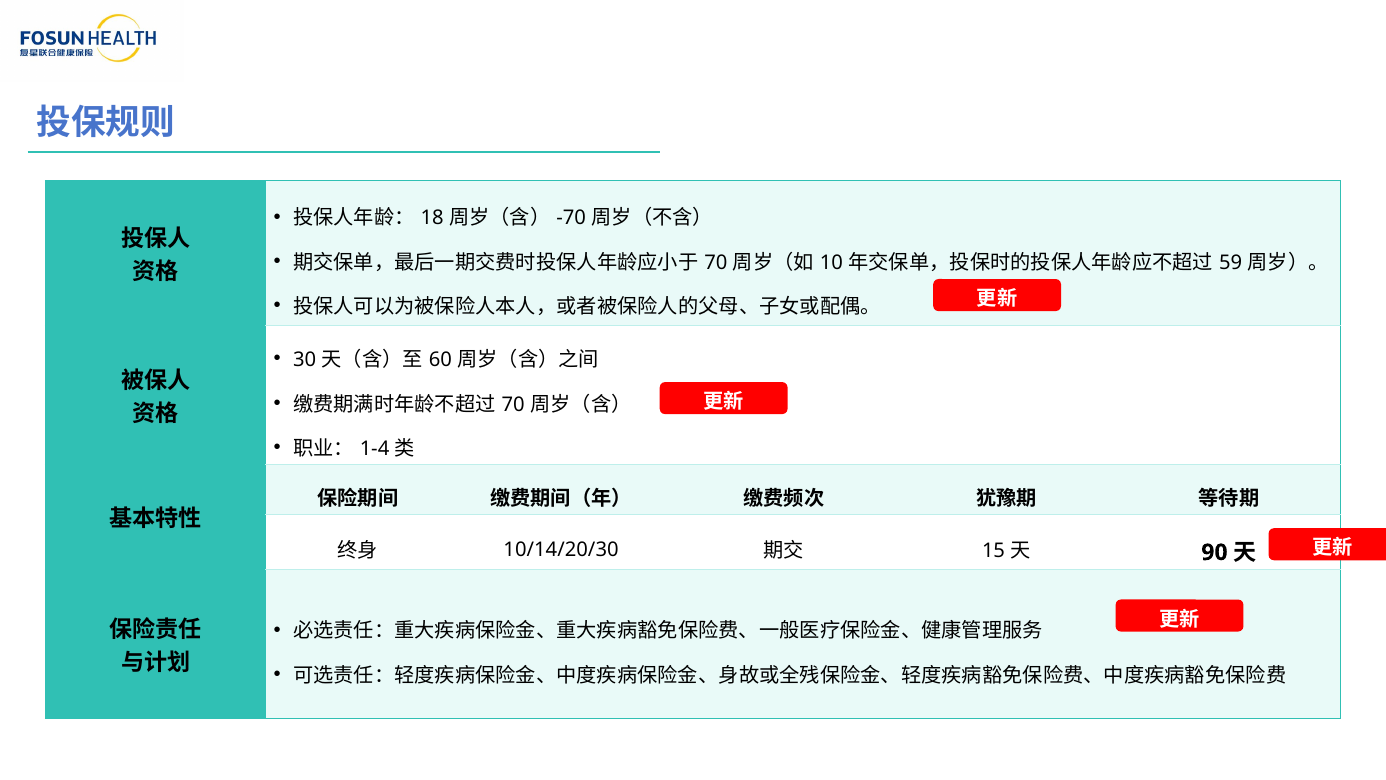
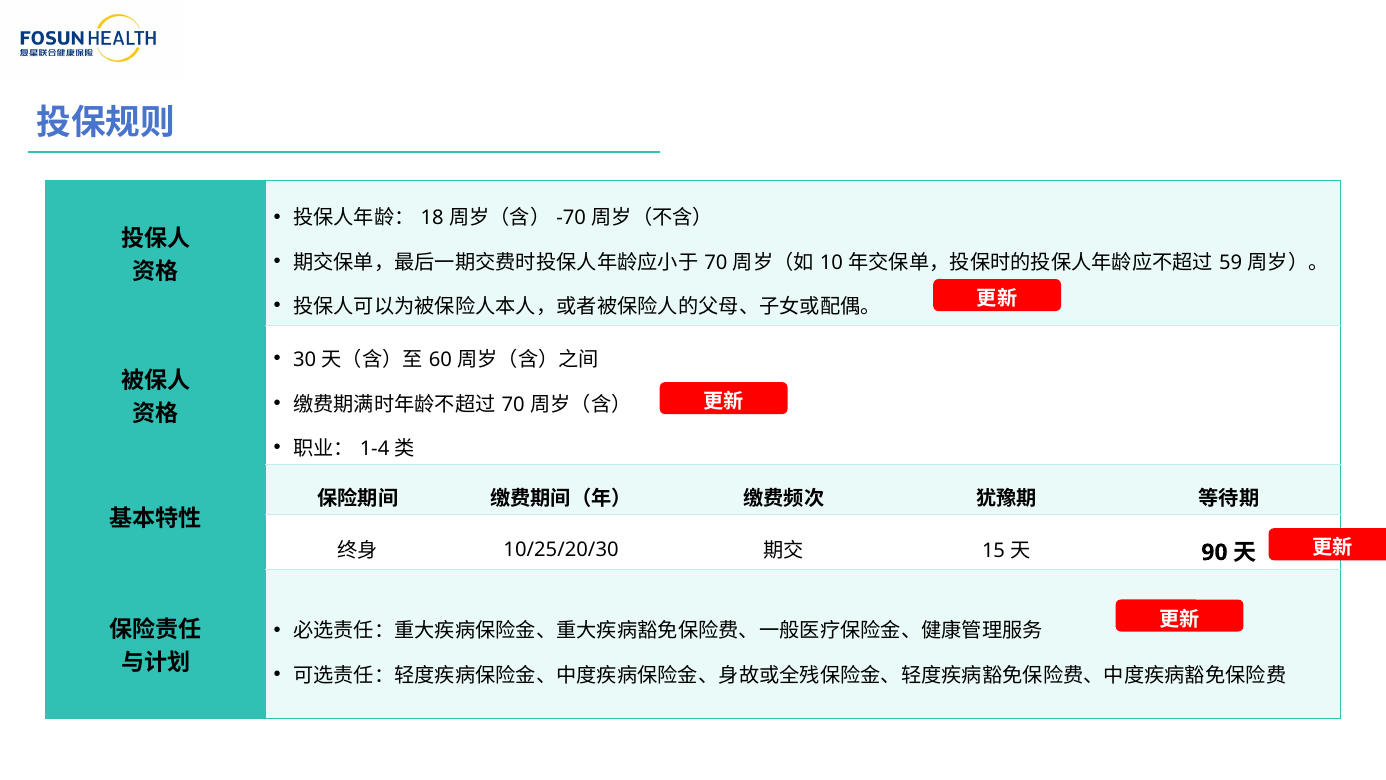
10/14/20/30: 10/14/20/30 -> 10/25/20/30
